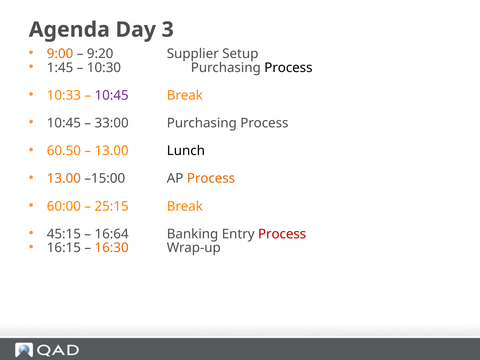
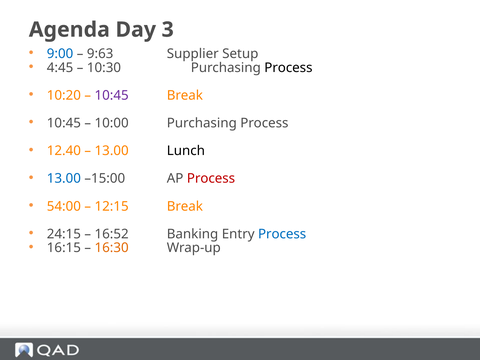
9:00 colour: orange -> blue
9:20: 9:20 -> 9:63
1:45: 1:45 -> 4:45
10:33: 10:33 -> 10:20
33:00: 33:00 -> 10:00
60.50: 60.50 -> 12.40
13.00 at (64, 179) colour: orange -> blue
Process at (211, 179) colour: orange -> red
60:00: 60:00 -> 54:00
25:15: 25:15 -> 12:15
45:15: 45:15 -> 24:15
16:64: 16:64 -> 16:52
Process at (282, 234) colour: red -> blue
